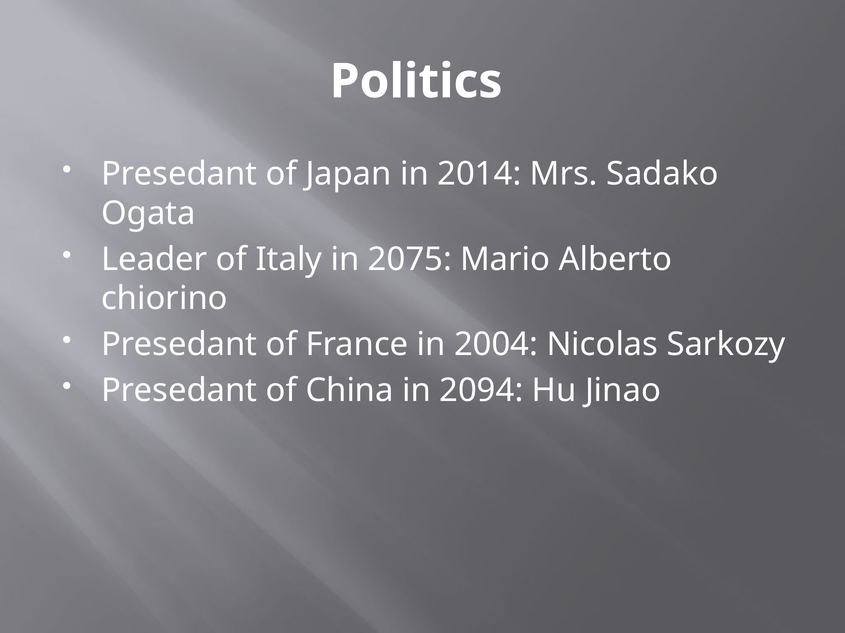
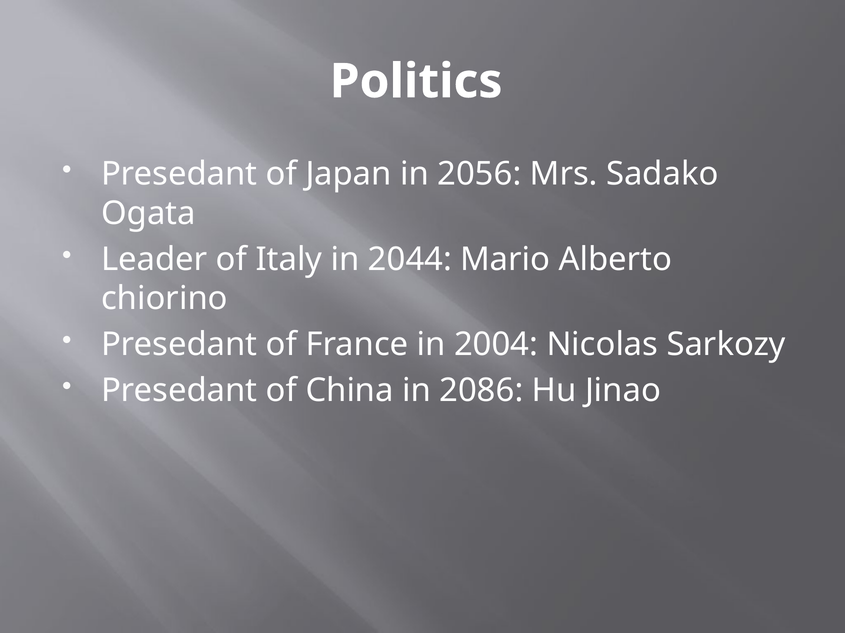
2014: 2014 -> 2056
2075: 2075 -> 2044
2094: 2094 -> 2086
